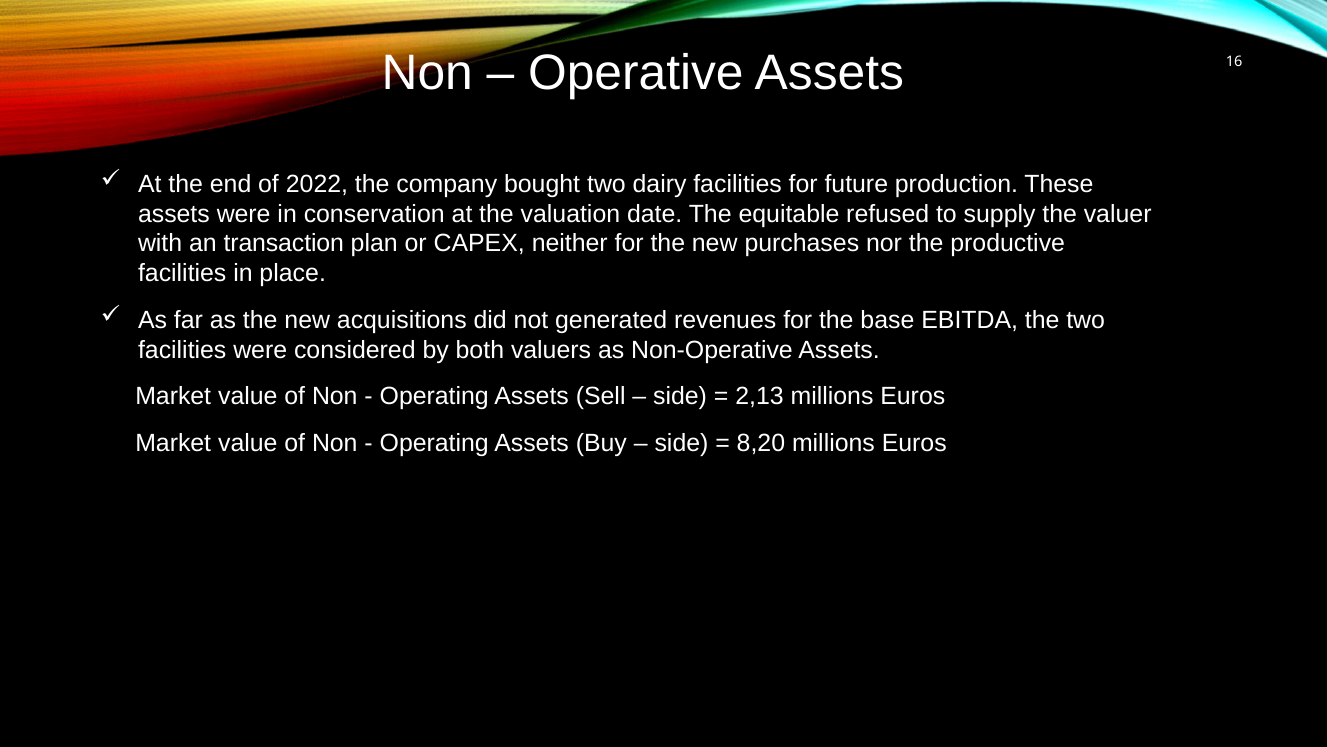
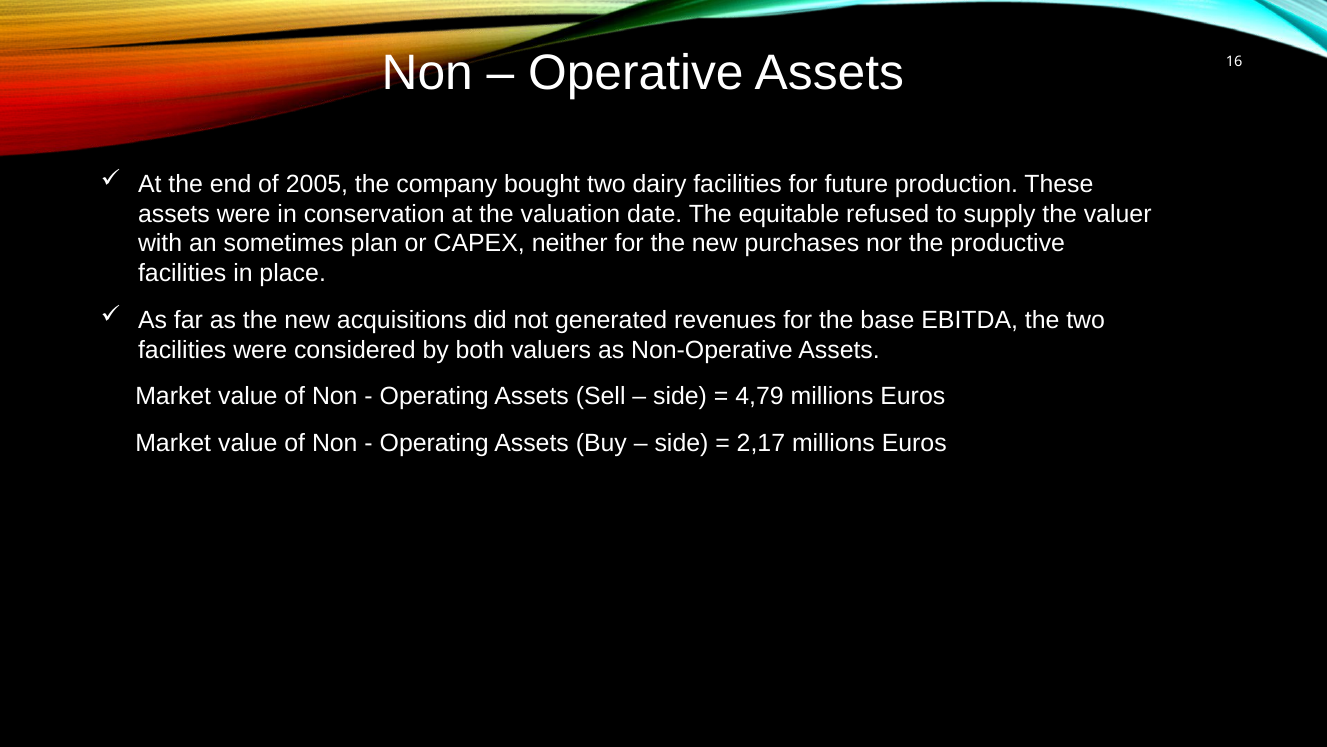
2022: 2022 -> 2005
transaction: transaction -> sometimes
2,13: 2,13 -> 4,79
8,20: 8,20 -> 2,17
